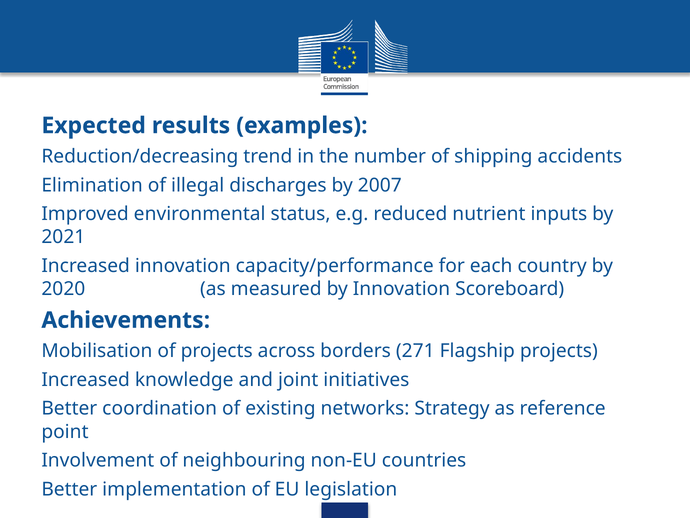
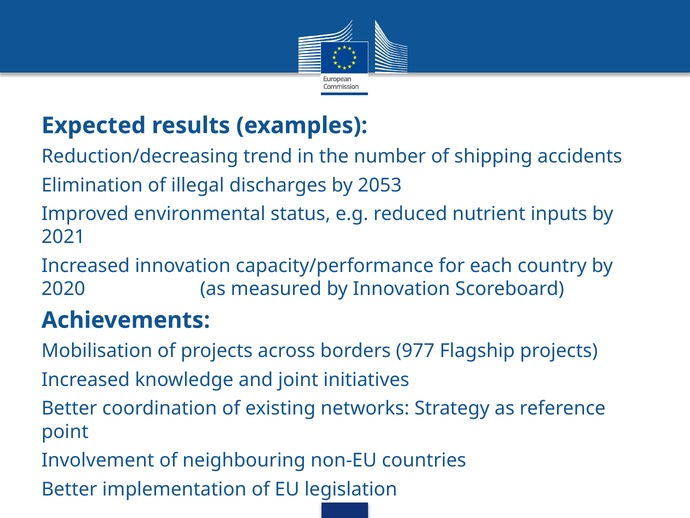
2007: 2007 -> 2053
271: 271 -> 977
